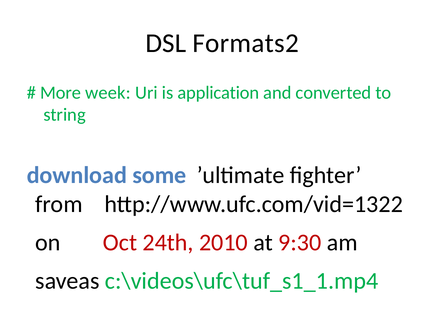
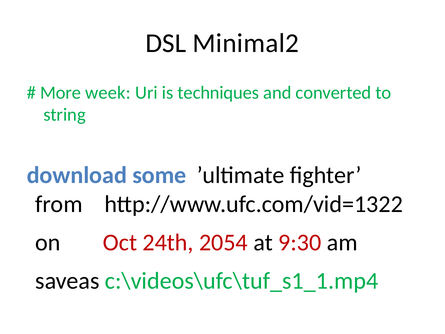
Formats2: Formats2 -> Minimal2
application: application -> techniques
2010: 2010 -> 2054
